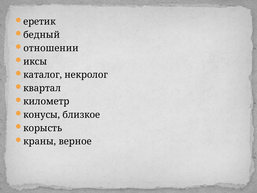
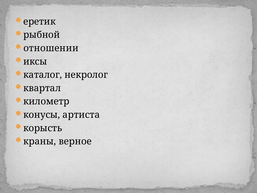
бедный: бедный -> рыбной
близкое: близкое -> артиста
